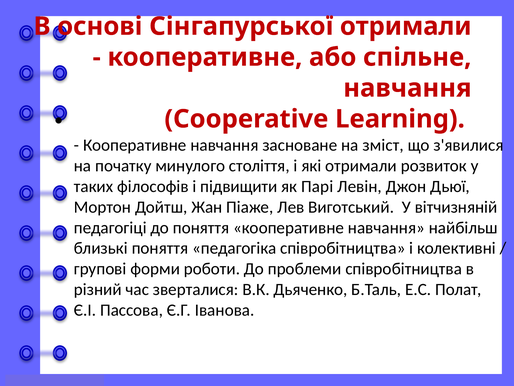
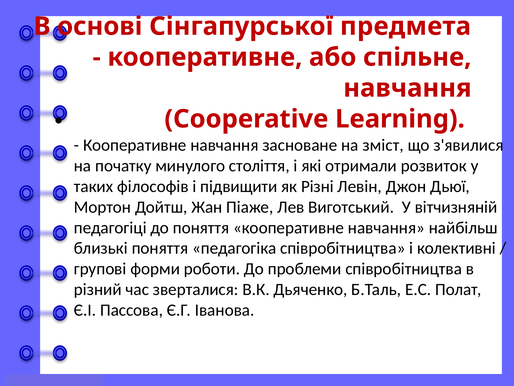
Сінгапурської отримали: отримали -> предмета
Парі: Парі -> Різні
